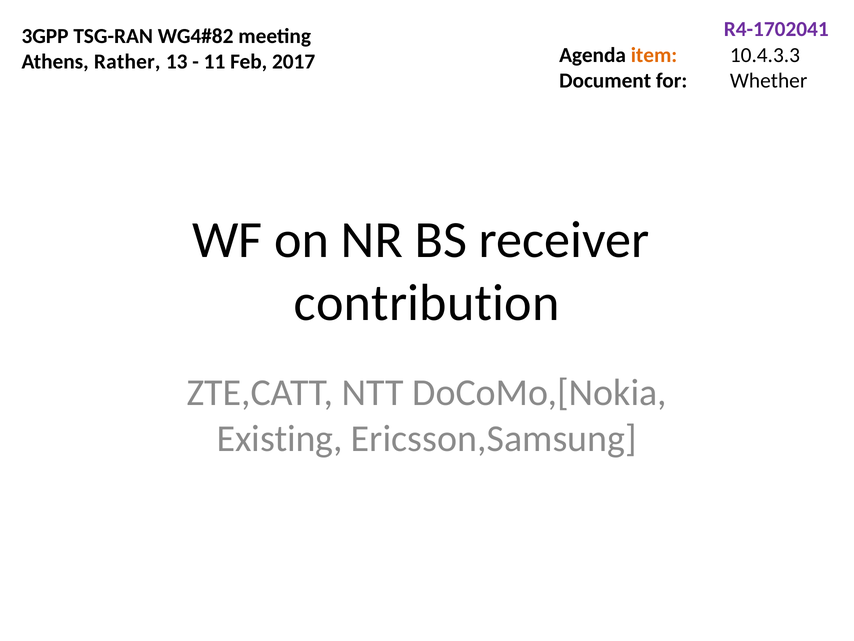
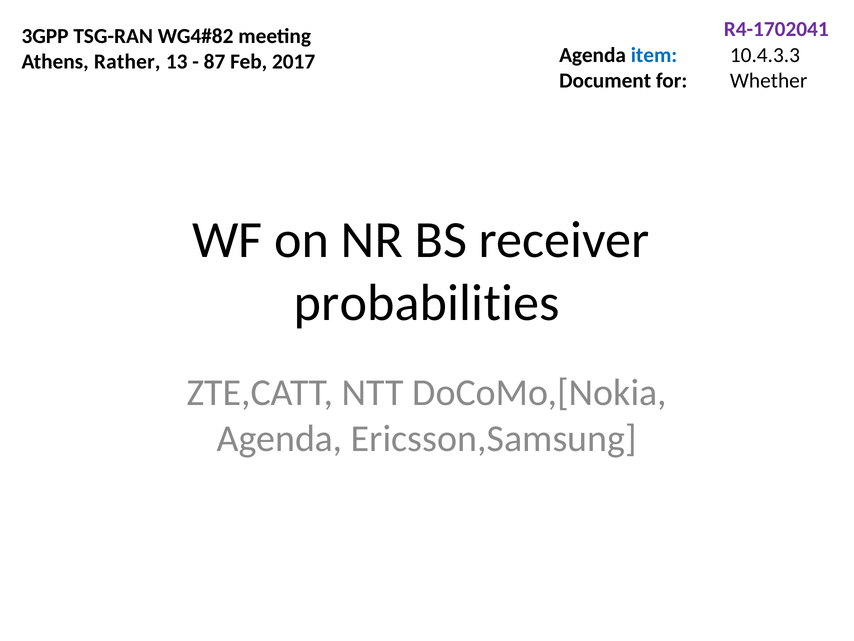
item colour: orange -> blue
11: 11 -> 87
contribution: contribution -> probabilities
Existing at (280, 438): Existing -> Agenda
